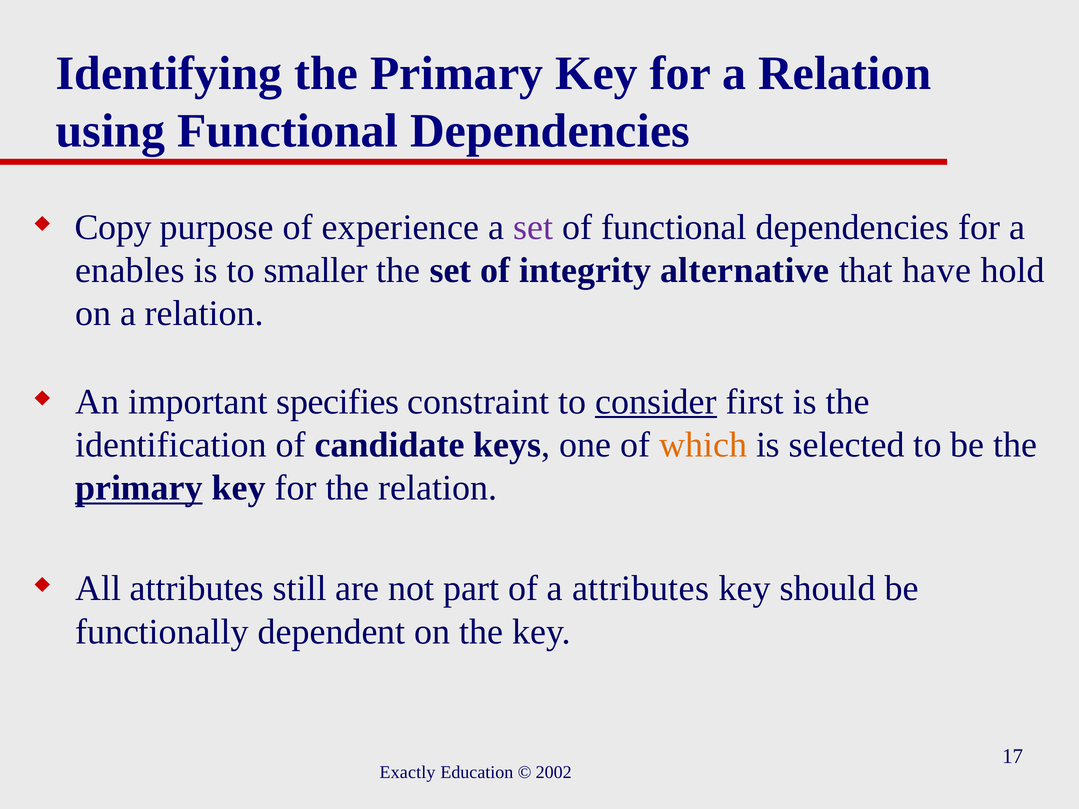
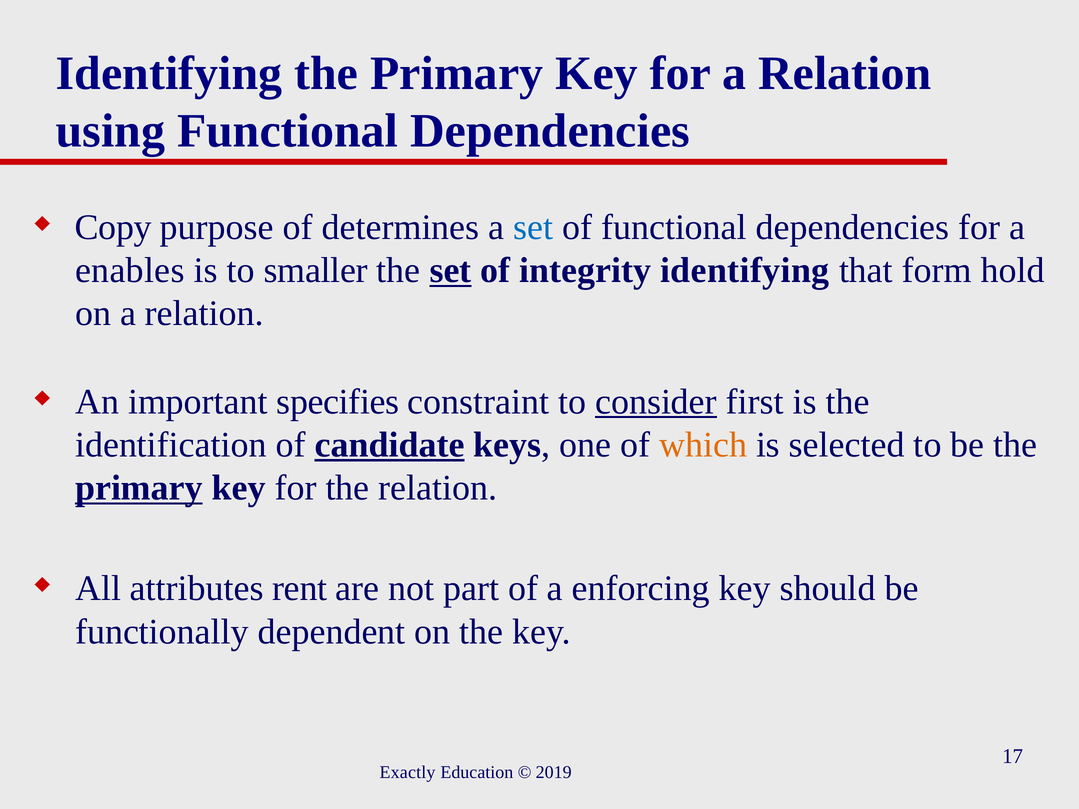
experience: experience -> determines
set at (533, 227) colour: purple -> blue
set at (451, 271) underline: none -> present
integrity alternative: alternative -> identifying
have: have -> form
candidate underline: none -> present
still: still -> rent
a attributes: attributes -> enforcing
2002: 2002 -> 2019
